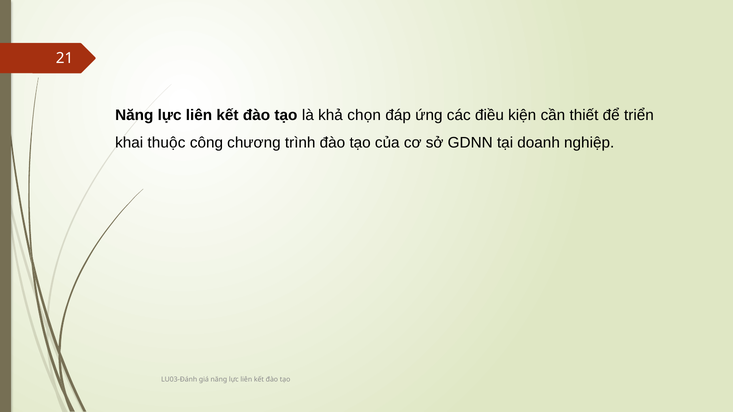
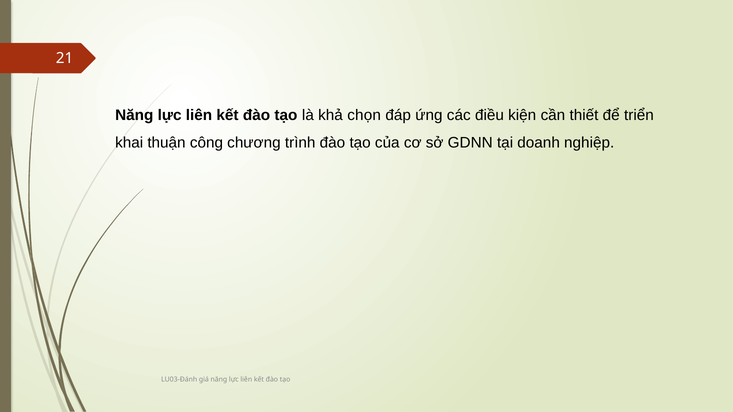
thuộc: thuộc -> thuận
